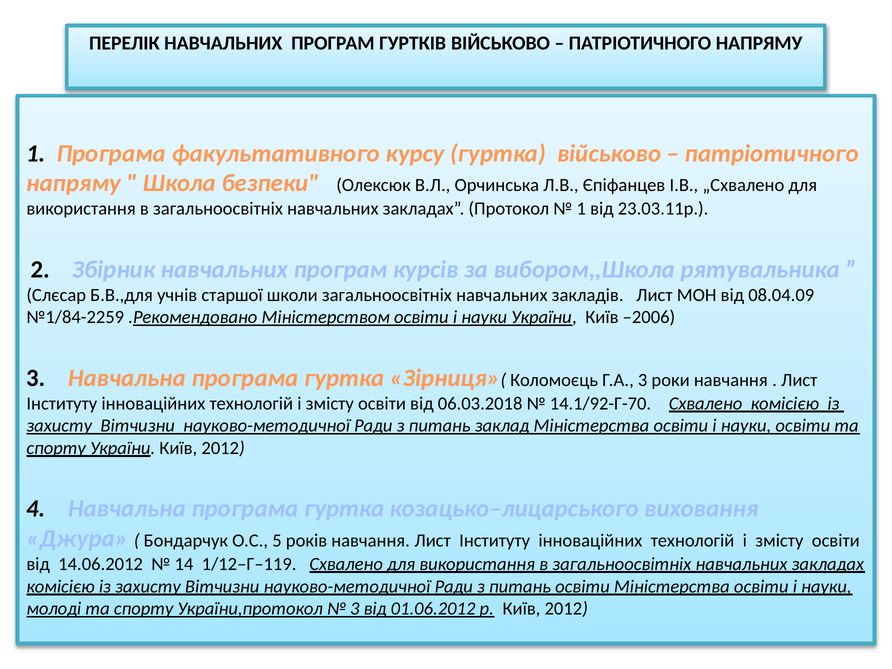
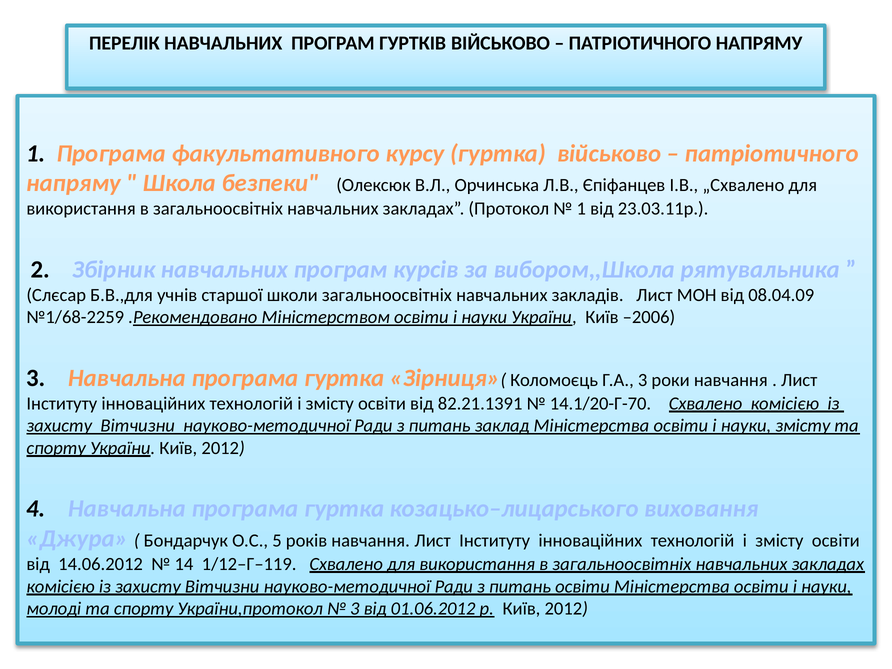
№1/84-2259: №1/84-2259 -> №1/68-2259
06.03.2018: 06.03.2018 -> 82.21.1391
14.1/92-Г-70: 14.1/92-Г-70 -> 14.1/20-Г-70
науки освіти: освіти -> змісту
